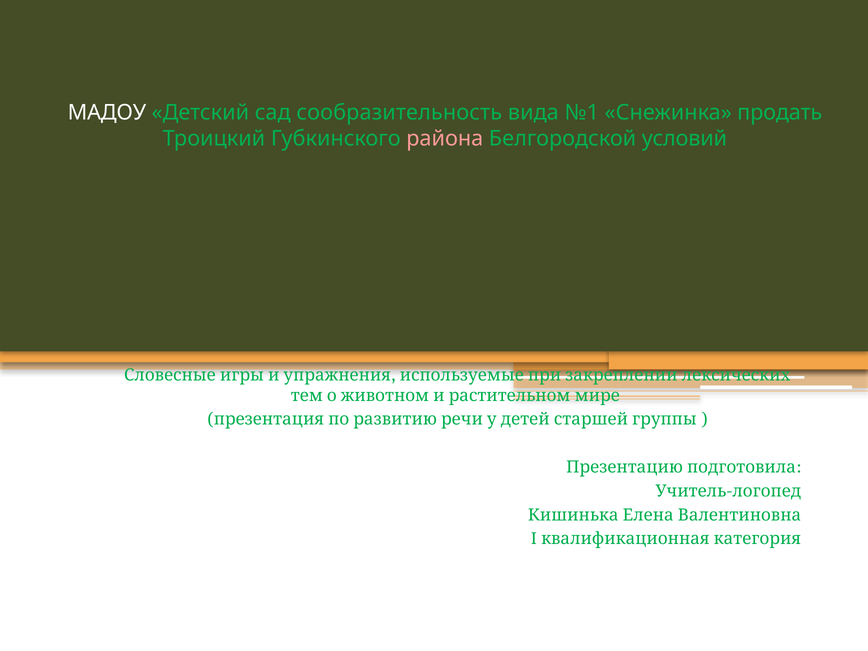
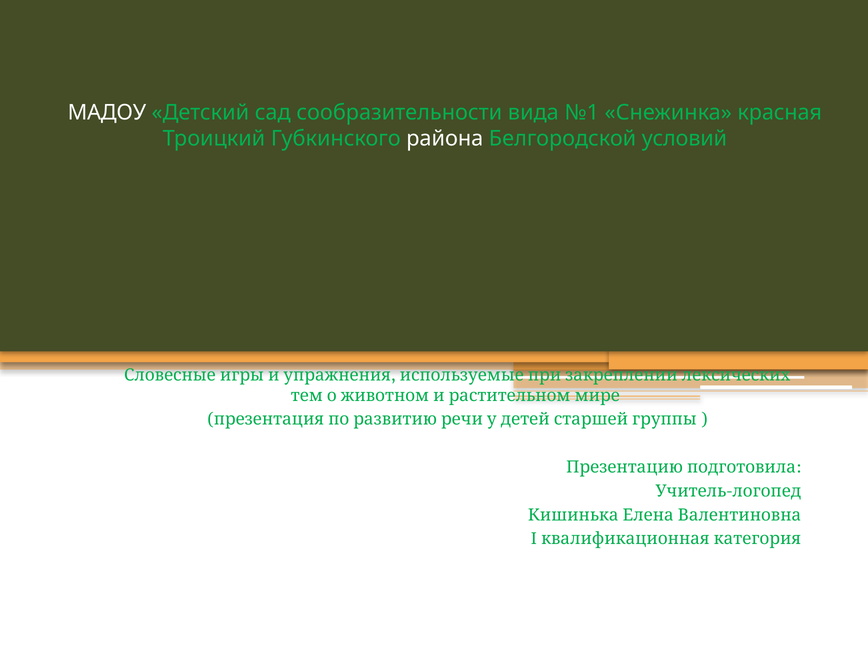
сообразительность: сообразительность -> сообразительности
продать: продать -> красная
района colour: pink -> white
